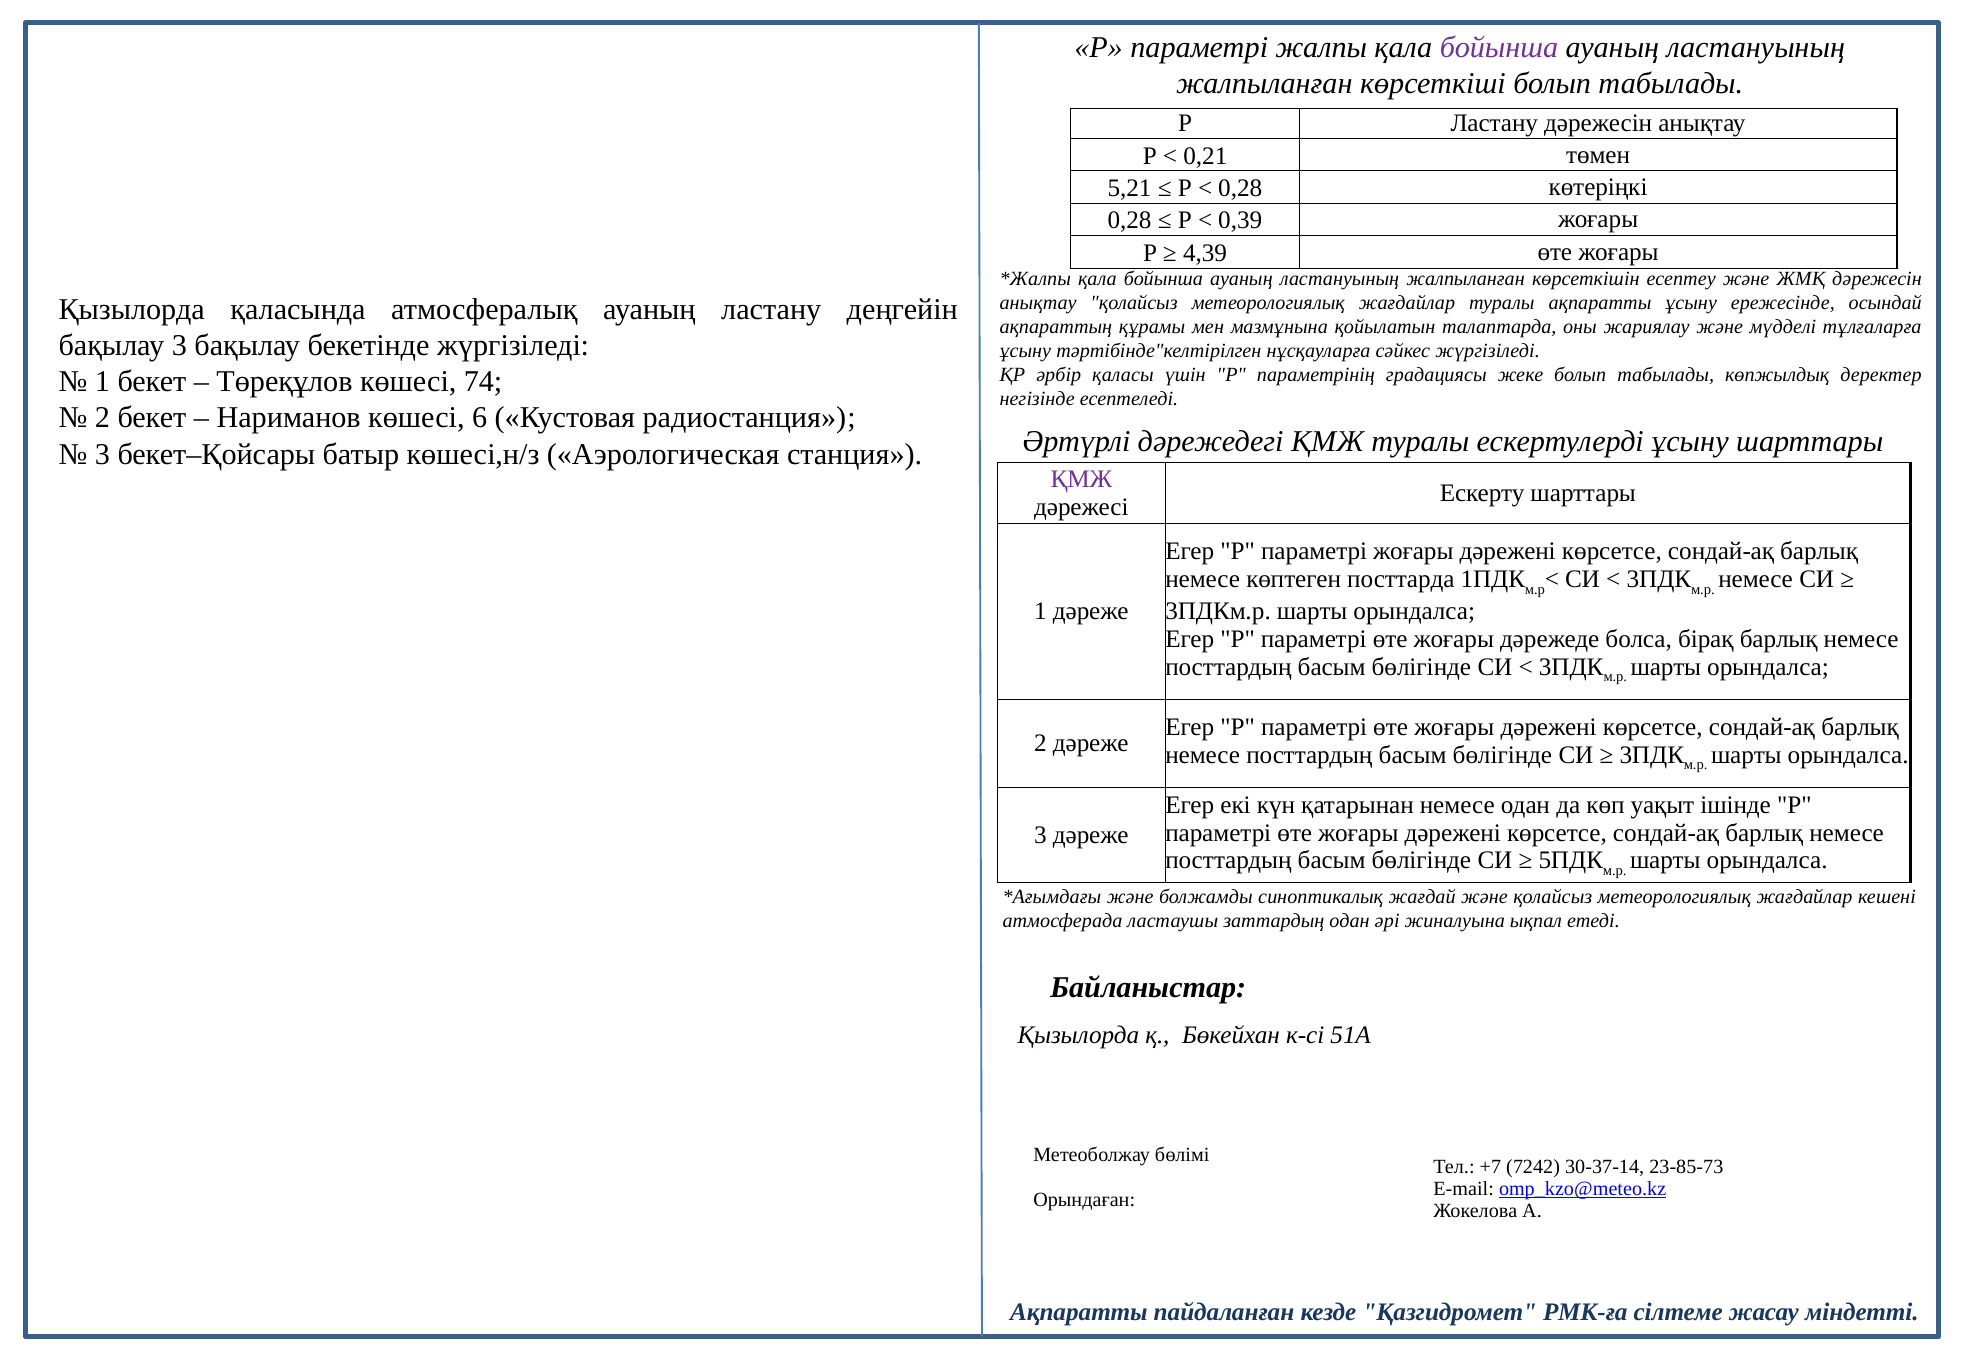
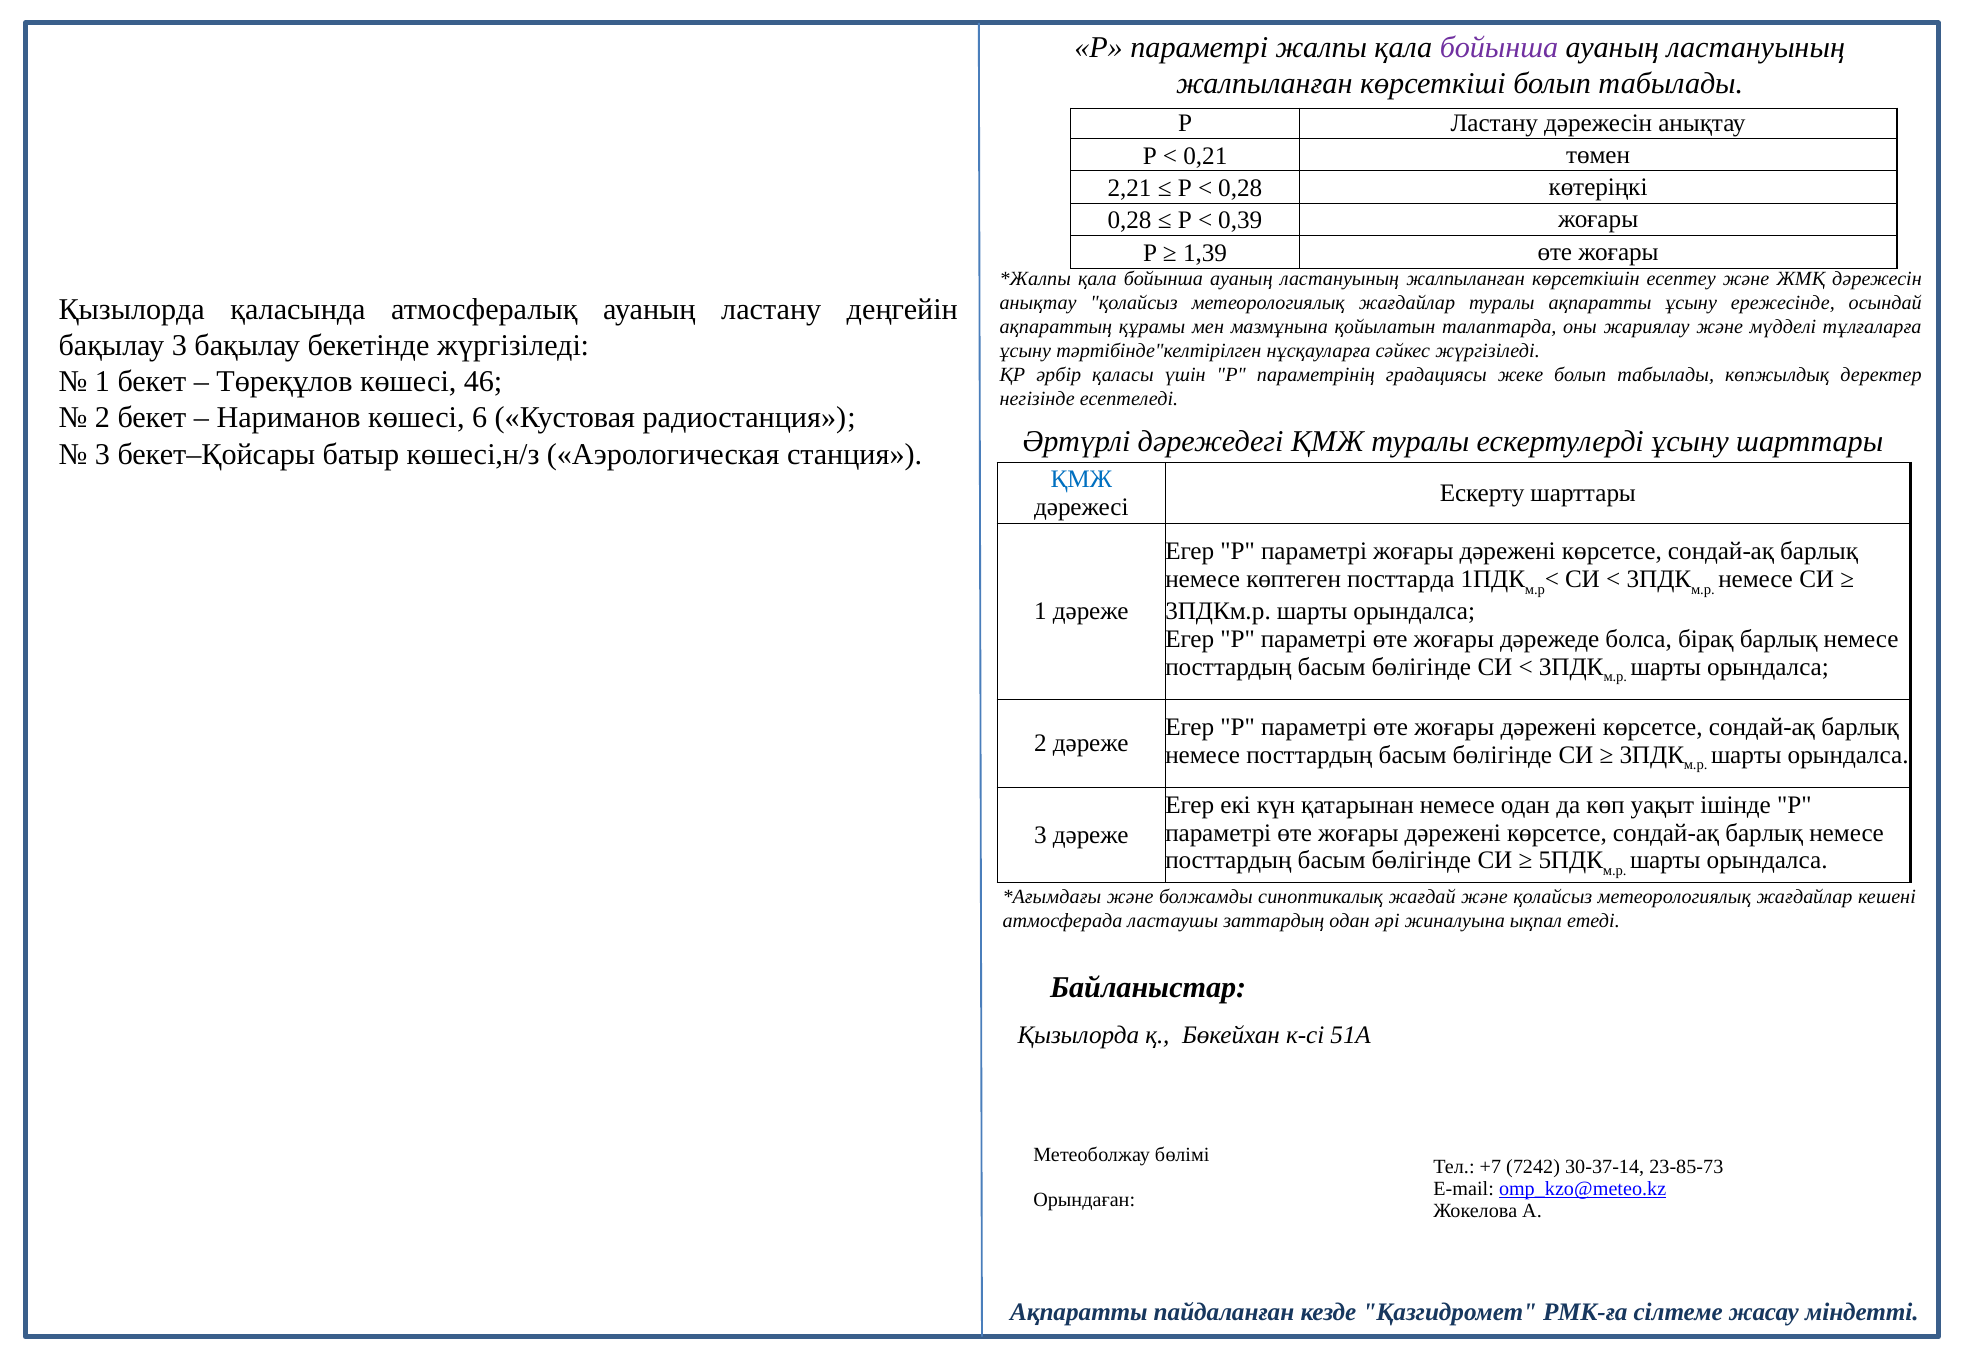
5,21: 5,21 -> 2,21
4,39: 4,39 -> 1,39
74: 74 -> 46
ҚМЖ at (1081, 479) colour: purple -> blue
